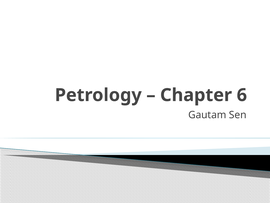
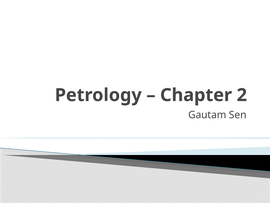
6: 6 -> 2
